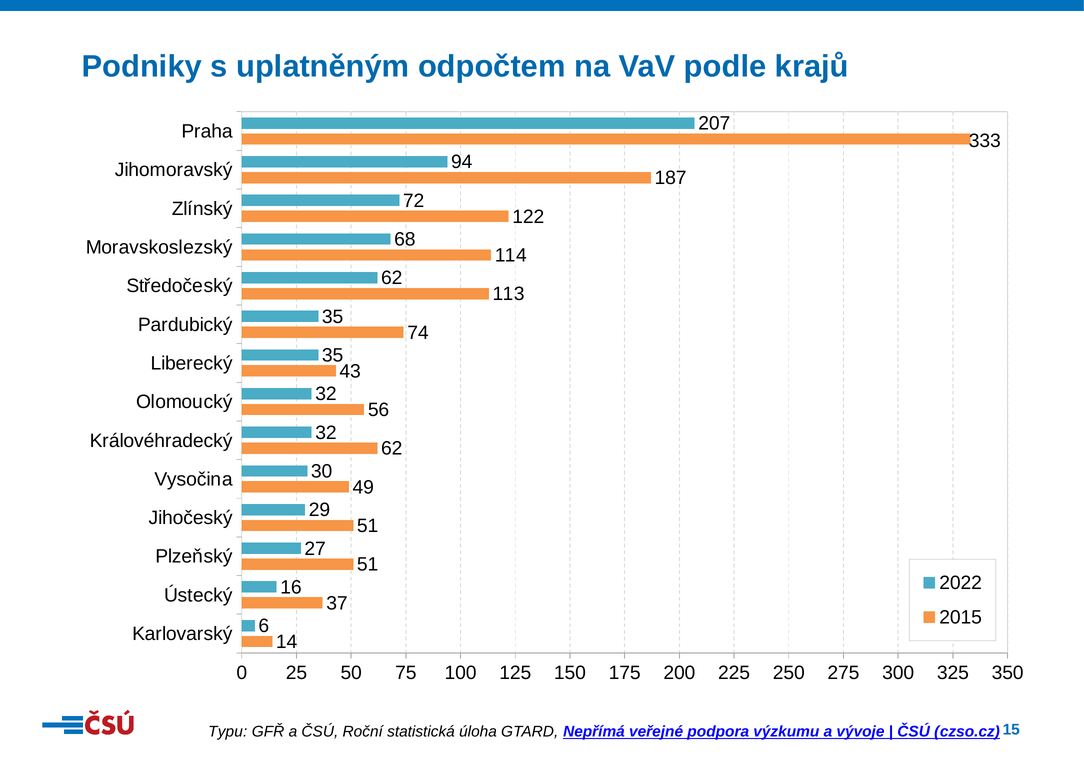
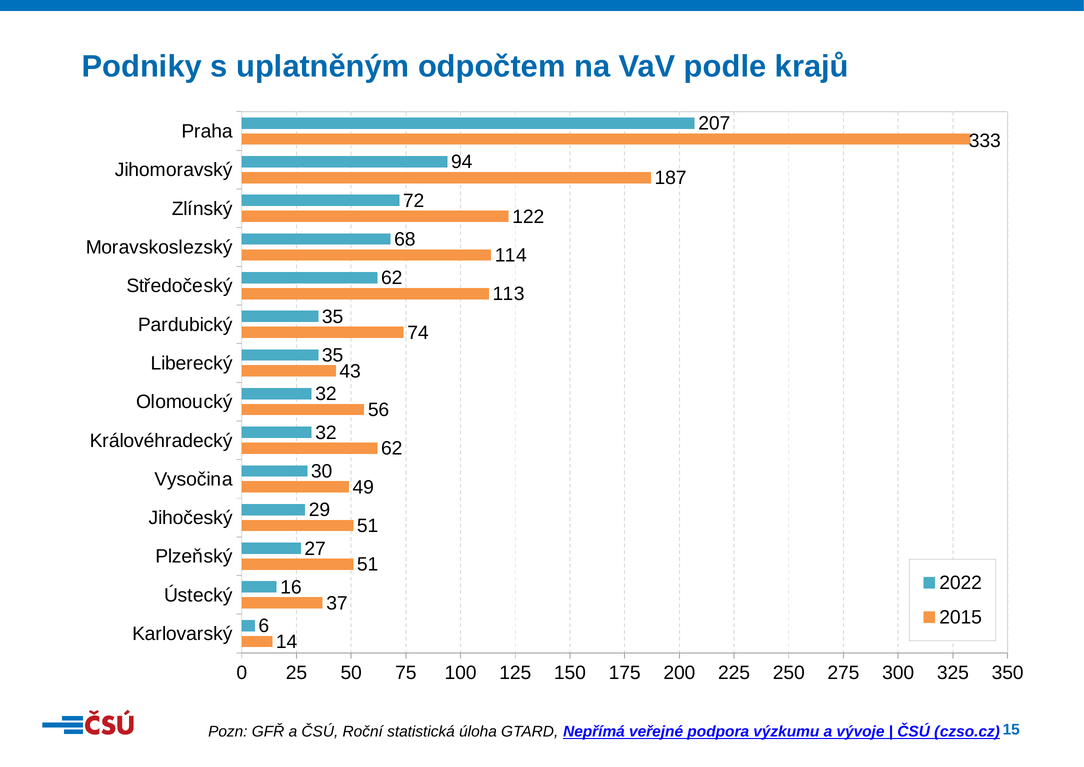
Typu: Typu -> Pozn
